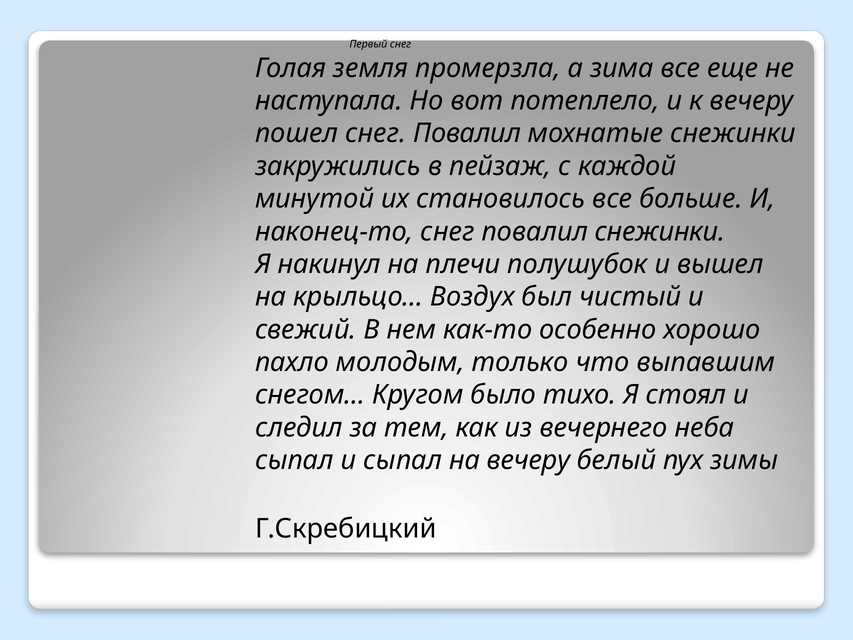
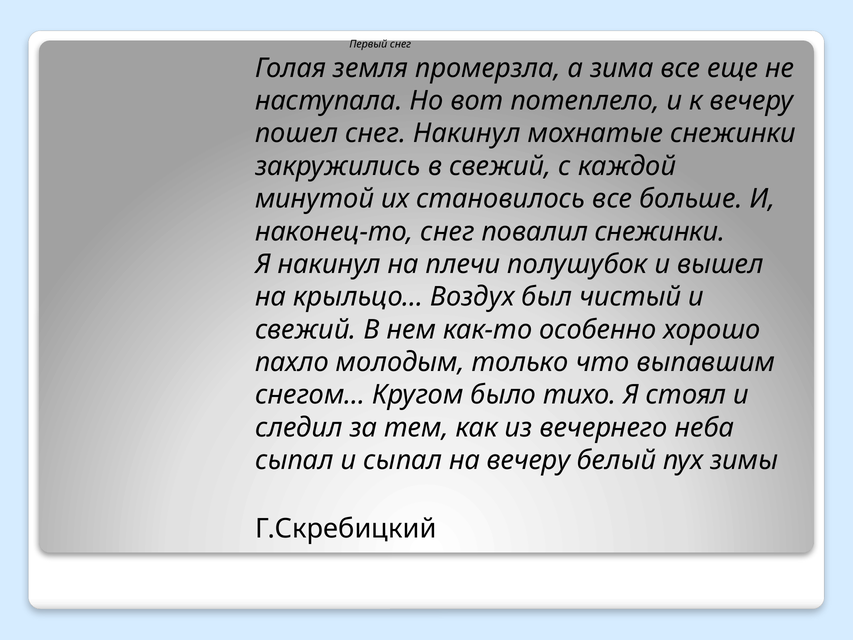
пошел снег Повалил: Повалил -> Накинул
в пейзаж: пейзаж -> свежий
